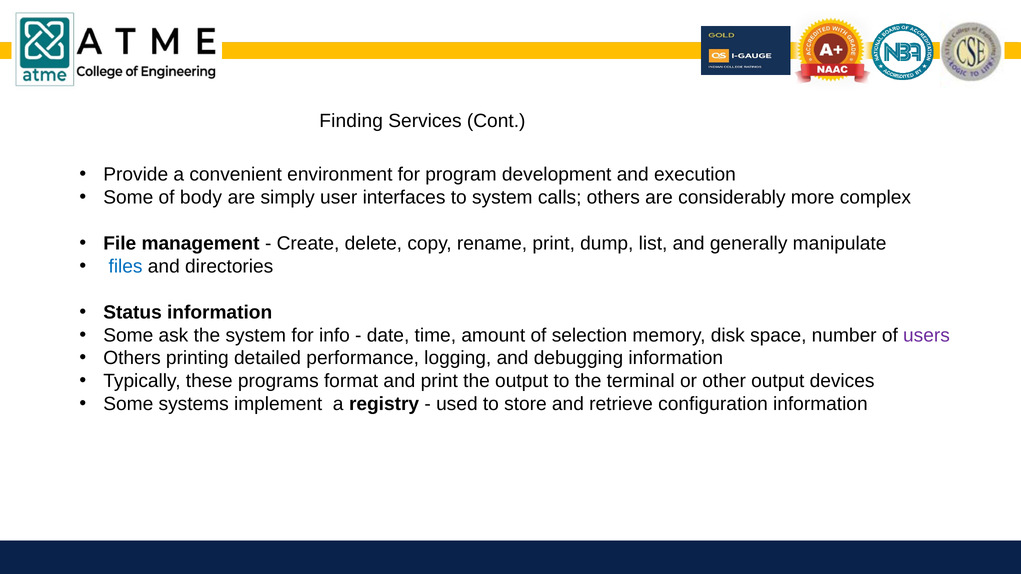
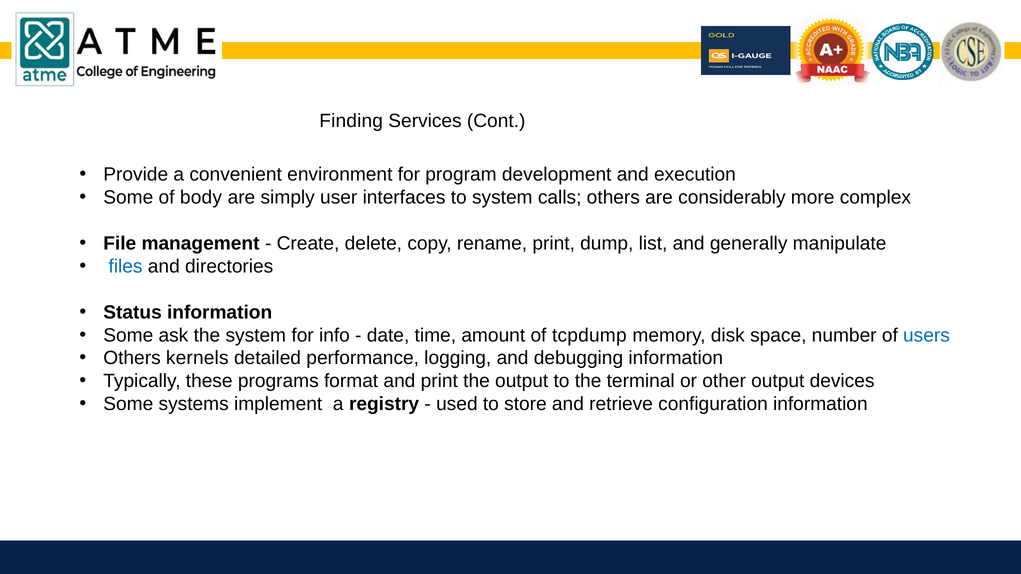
selection: selection -> tcpdump
users colour: purple -> blue
printing: printing -> kernels
